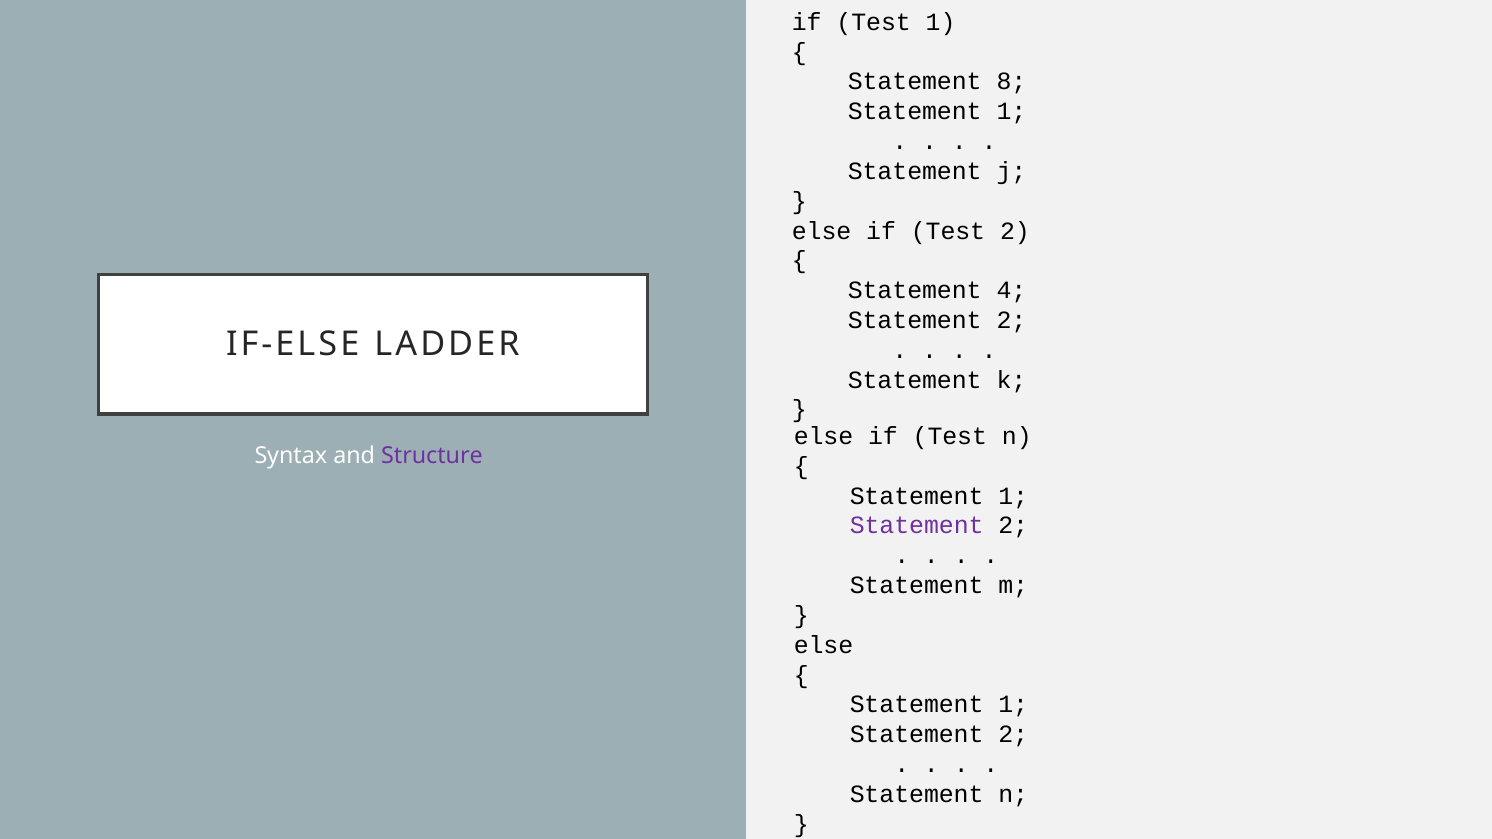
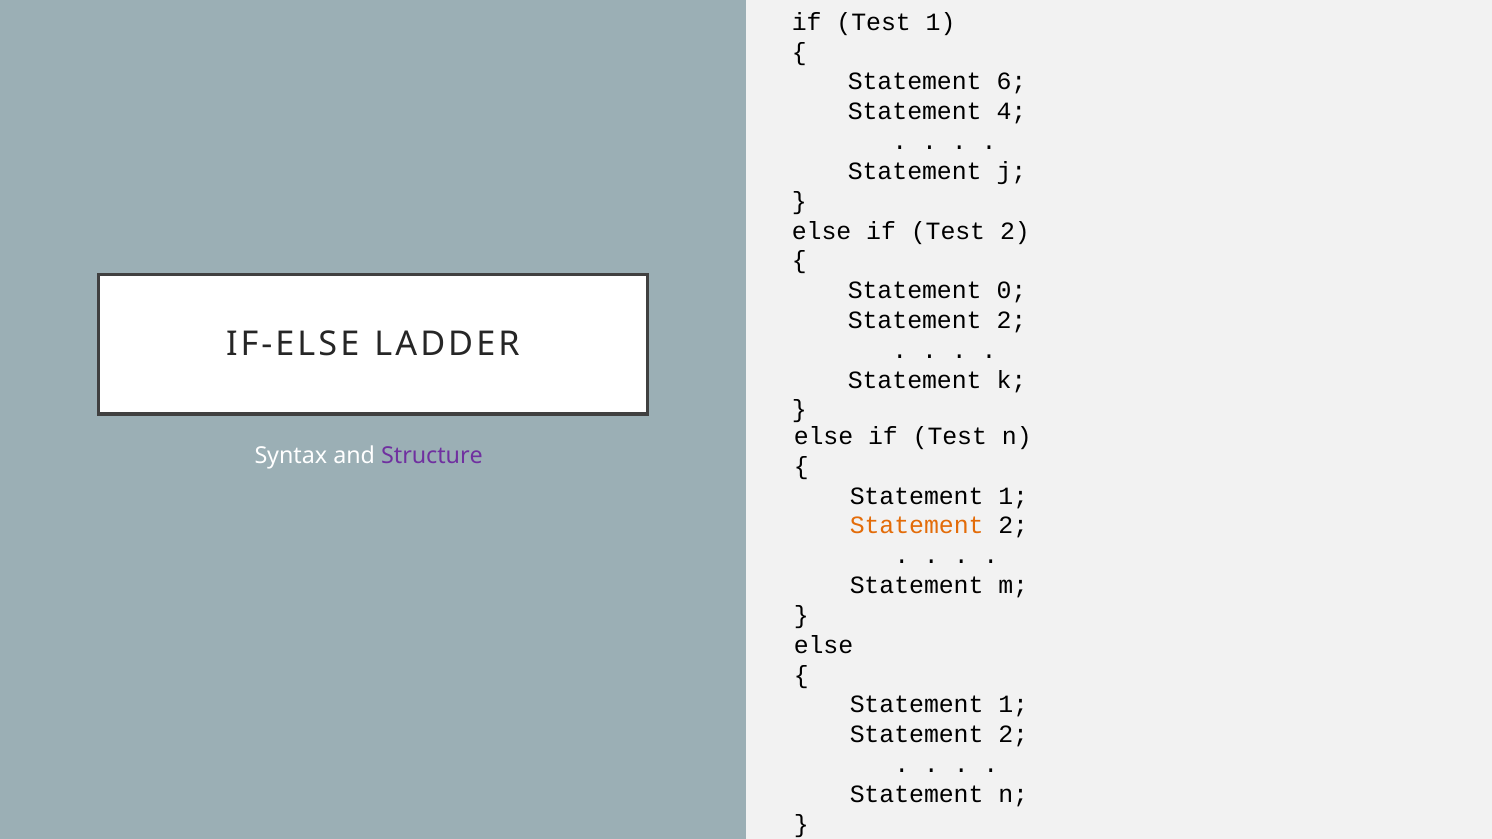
8: 8 -> 6
1 at (1011, 112): 1 -> 4
4: 4 -> 0
Statement at (917, 526) colour: purple -> orange
